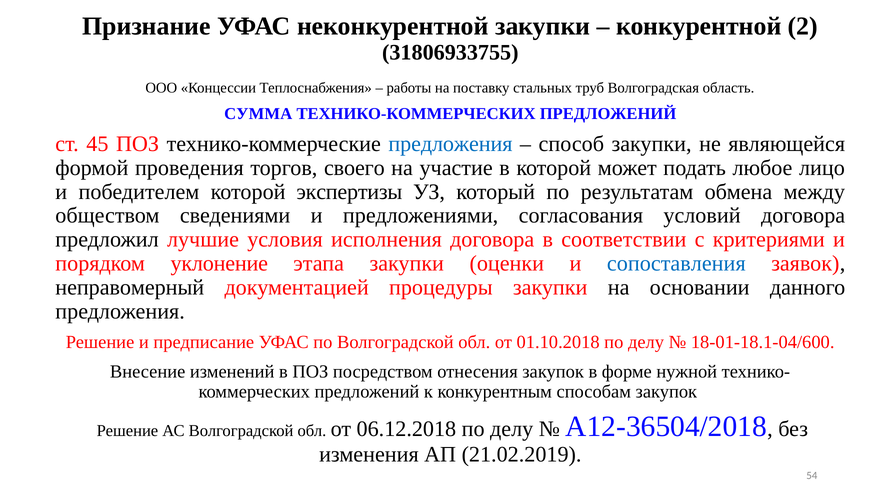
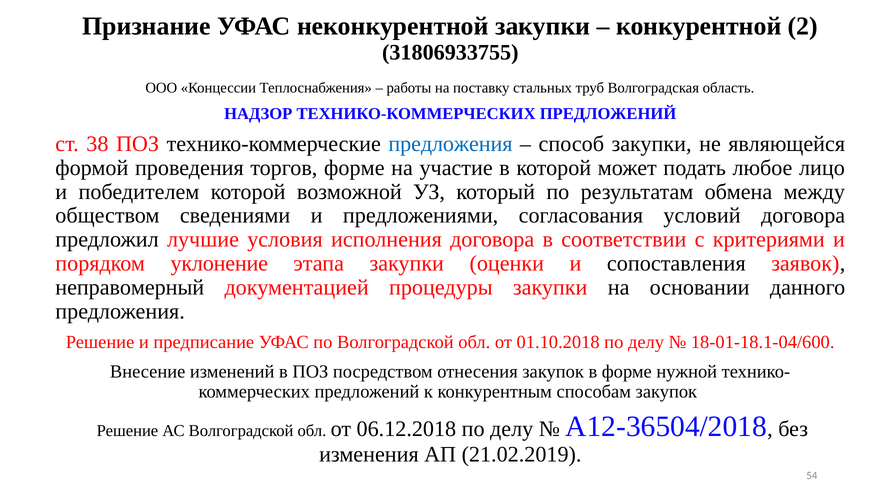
СУММА: СУММА -> НАДЗОР
45: 45 -> 38
торгов своего: своего -> форме
экспертизы: экспертизы -> возможной
сопоставления colour: blue -> black
